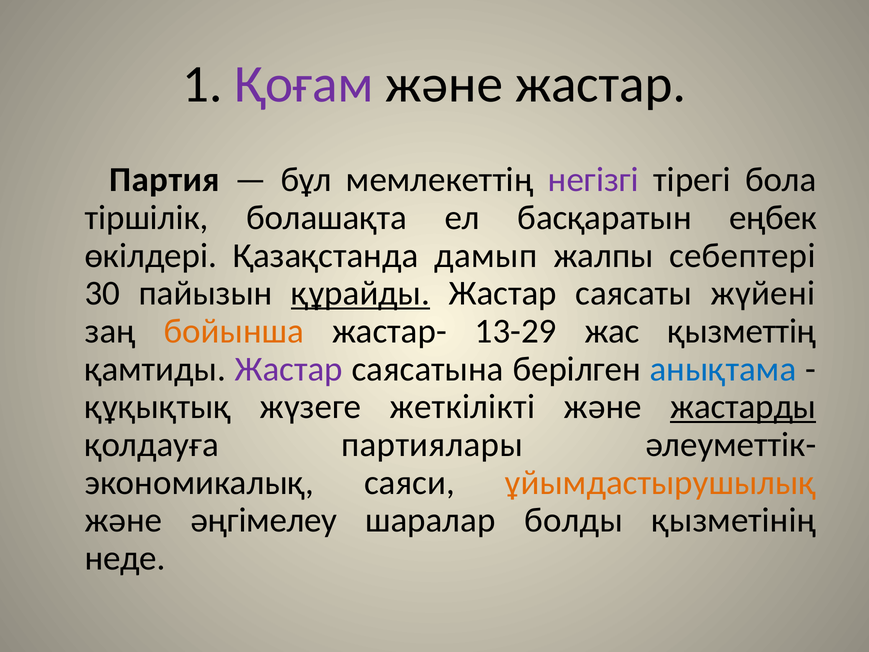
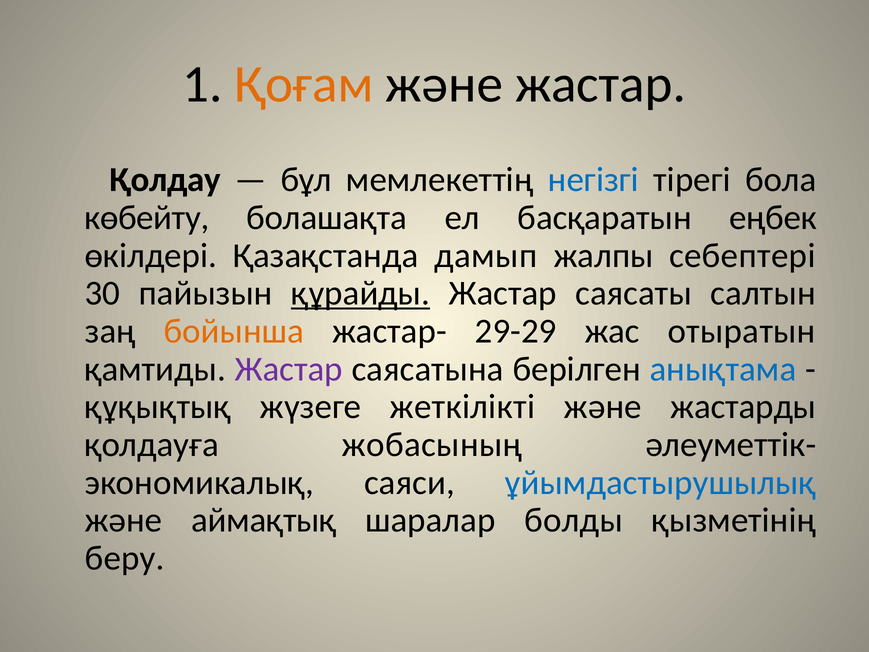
Қоғам colour: purple -> orange
Партия: Партия -> Қолдау
негізгі colour: purple -> blue
тіршілік: тіршілік -> көбейту
жүйені: жүйені -> салтын
13-29: 13-29 -> 29-29
қызметтің: қызметтің -> отыратын
жастарды underline: present -> none
партиялары: партиялары -> жобасының
ұйымдастырушылық colour: orange -> blue
әңгімелеу: әңгімелеу -> аймақтық
неде: неде -> беру
